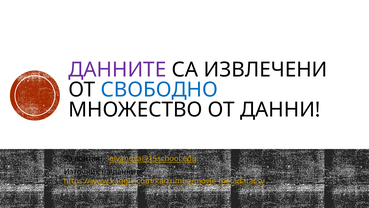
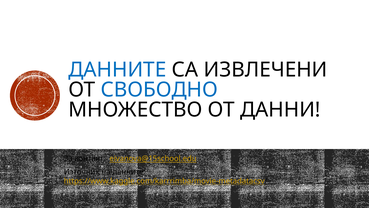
ДАННИТЕ at (117, 70) colour: purple -> blue
